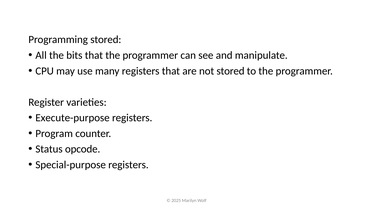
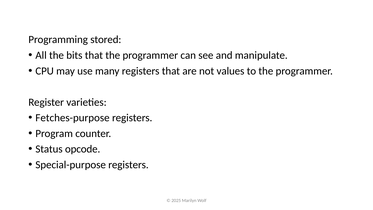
not stored: stored -> values
Execute-purpose: Execute-purpose -> Fetches-purpose
